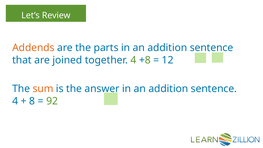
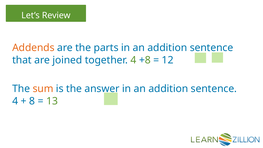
92: 92 -> 13
